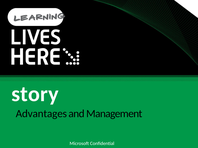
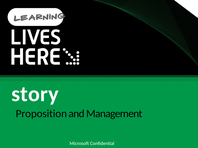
Advantages: Advantages -> Proposition
